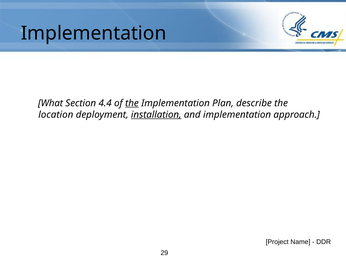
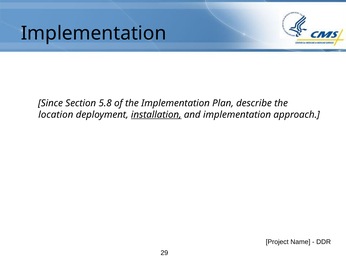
What: What -> Since
4.4: 4.4 -> 5.8
the at (132, 103) underline: present -> none
